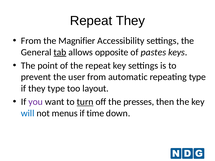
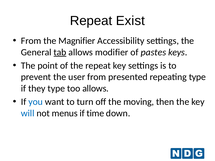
Repeat They: They -> Exist
opposite: opposite -> modifier
automatic: automatic -> presented
too layout: layout -> allows
you colour: purple -> blue
turn underline: present -> none
presses: presses -> moving
